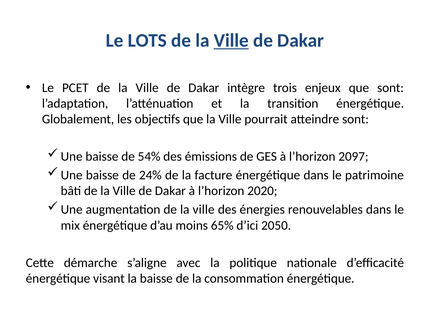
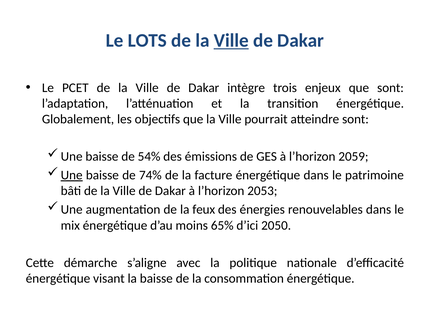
2097: 2097 -> 2059
Une at (72, 175) underline: none -> present
24%: 24% -> 74%
2020: 2020 -> 2053
augmentation de la ville: ville -> feux
